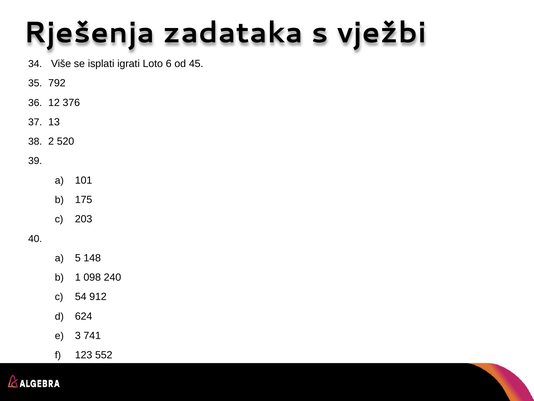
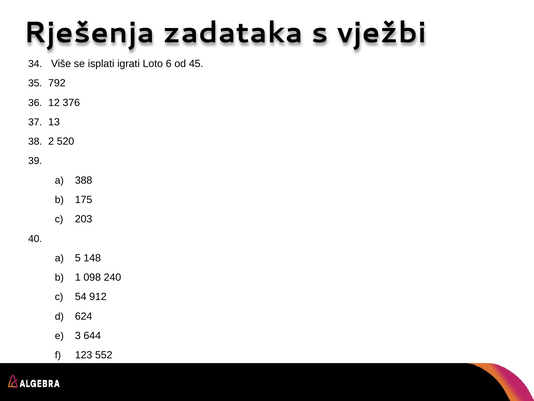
101: 101 -> 388
741: 741 -> 644
